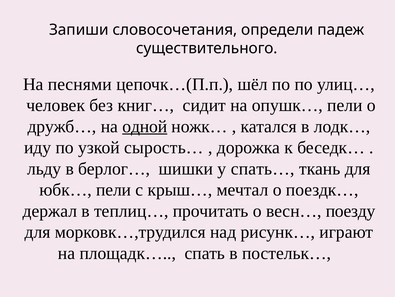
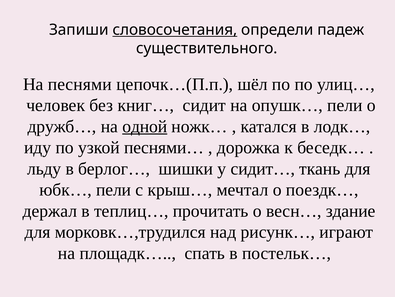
словосочетания underline: none -> present
сырость…: сырость… -> песнями…
спать…: спать… -> сидит…
поезду: поезду -> здание
